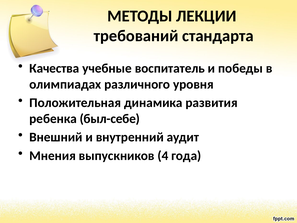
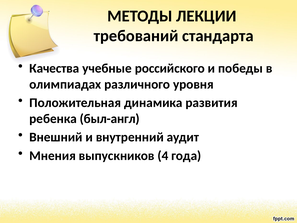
воспитатель: воспитатель -> российского
был-себе: был-себе -> был-англ
